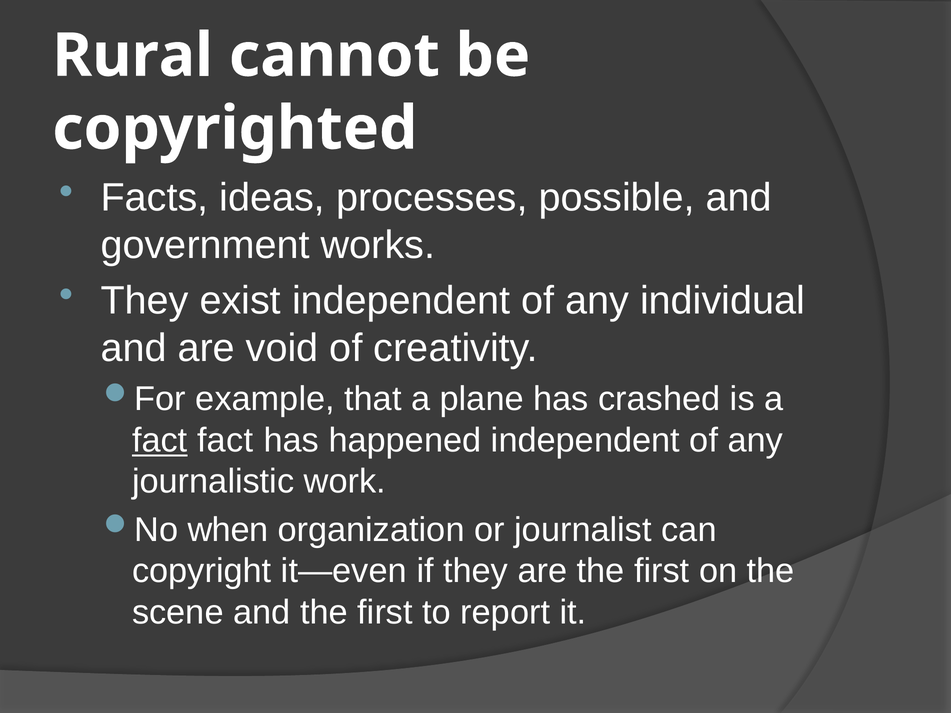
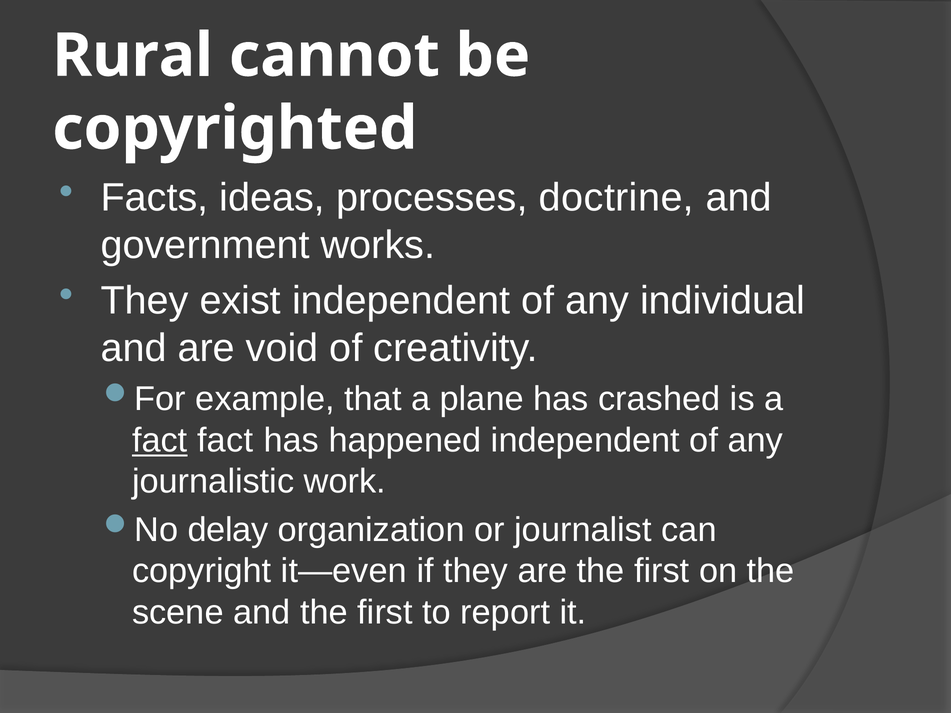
possible: possible -> doctrine
when: when -> delay
